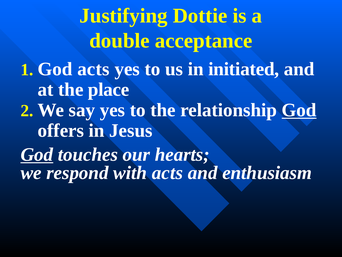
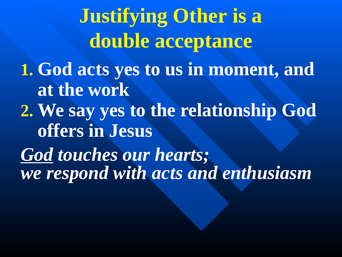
Dottie: Dottie -> Other
initiated: initiated -> moment
place: place -> work
God at (299, 110) underline: present -> none
